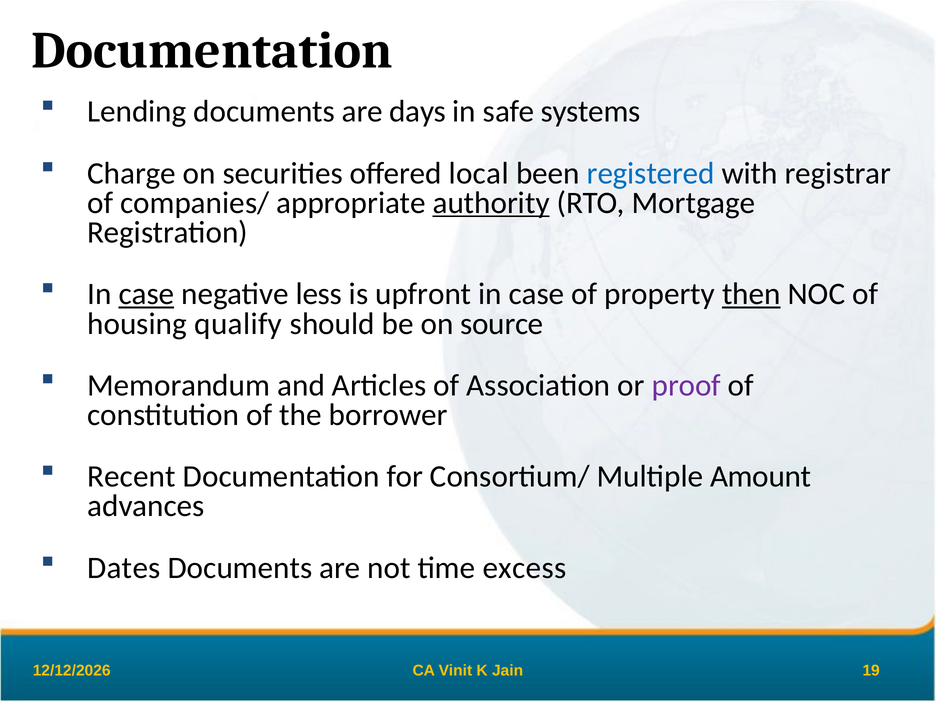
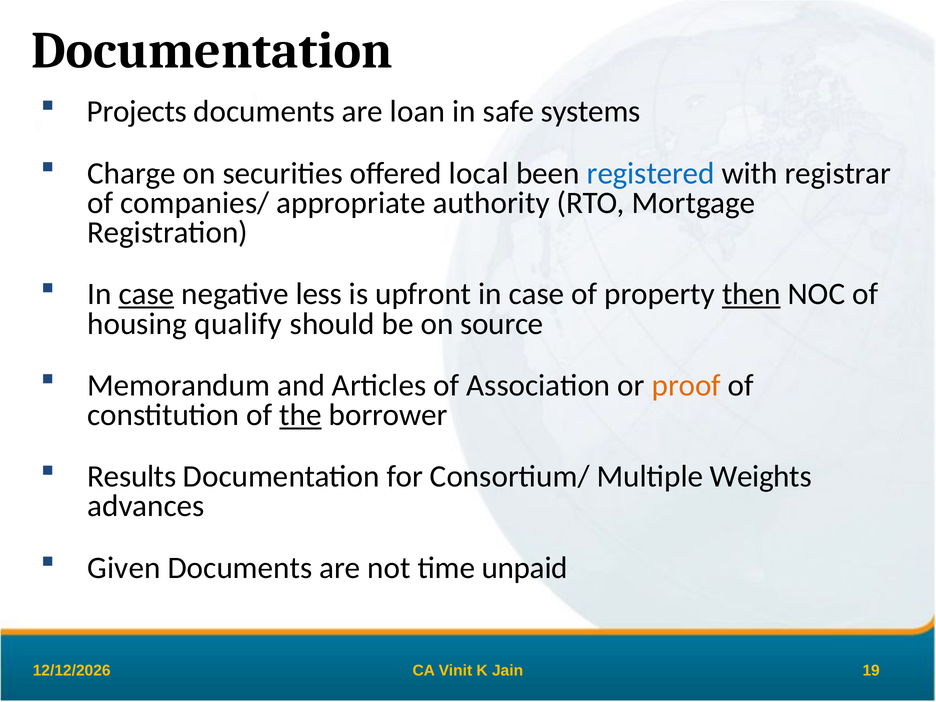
Lending: Lending -> Projects
days: days -> loan
authority underline: present -> none
proof colour: purple -> orange
the underline: none -> present
Recent: Recent -> Results
Amount: Amount -> Weights
Dates: Dates -> Given
excess: excess -> unpaid
